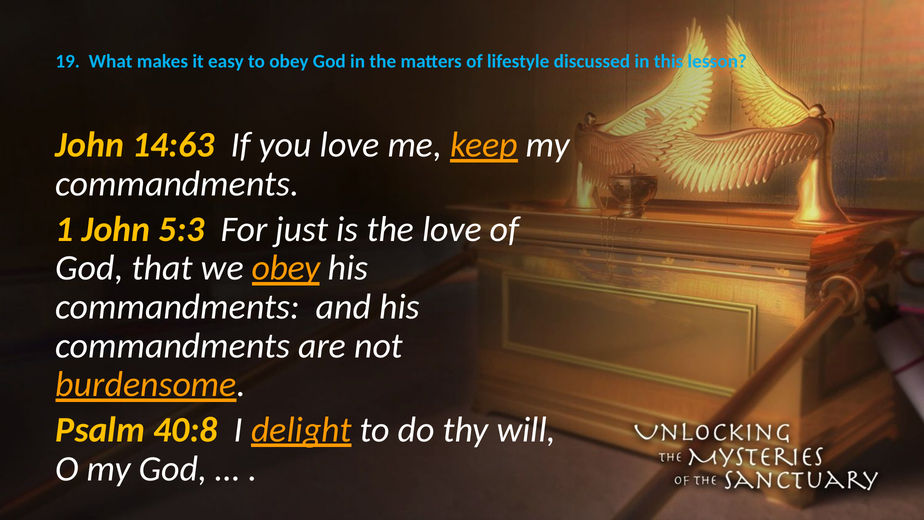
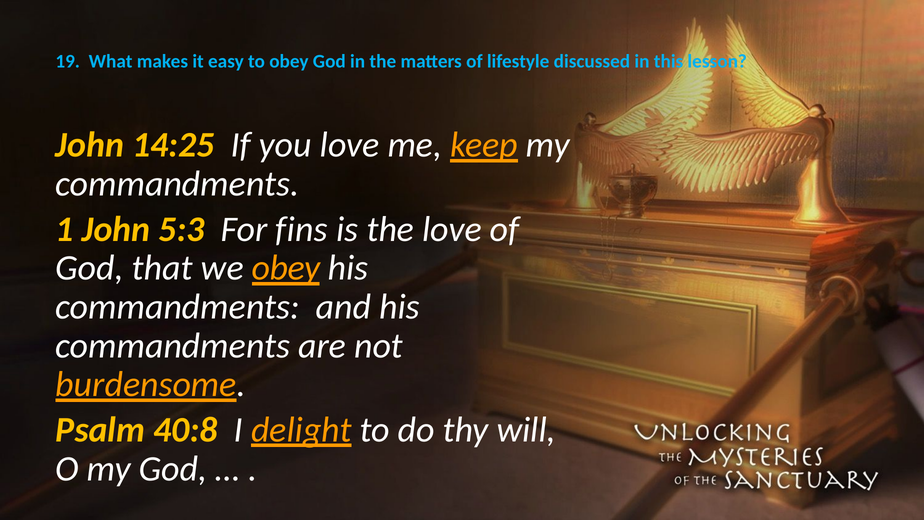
14:63: 14:63 -> 14:25
just: just -> fins
